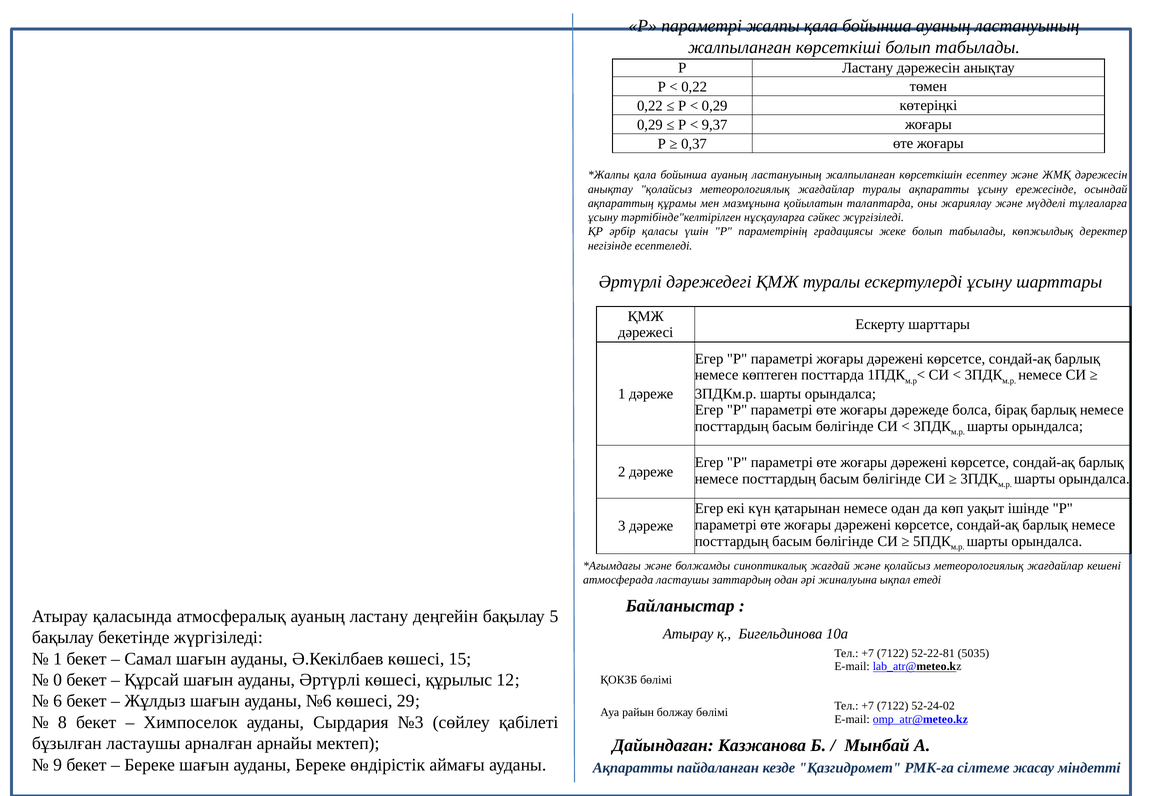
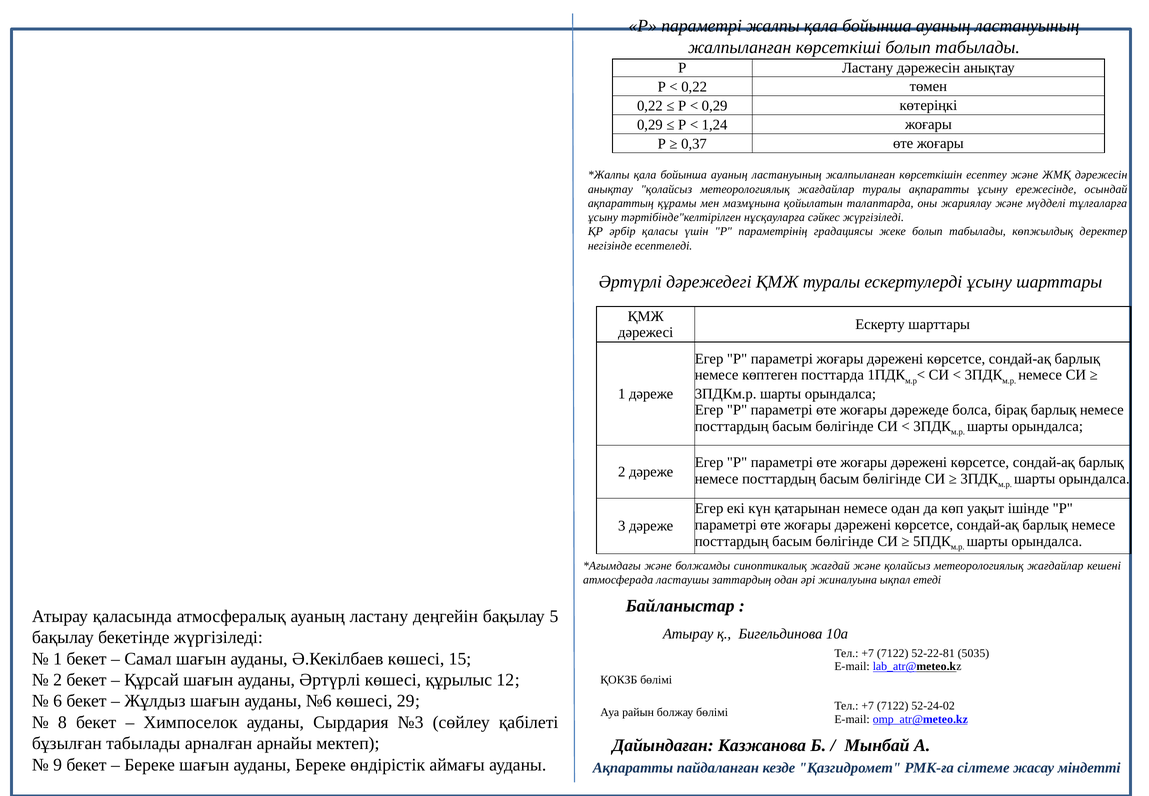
9,37: 9,37 -> 1,24
0 at (58, 679): 0 -> 2
бұзылған ластаушы: ластаушы -> табылады
